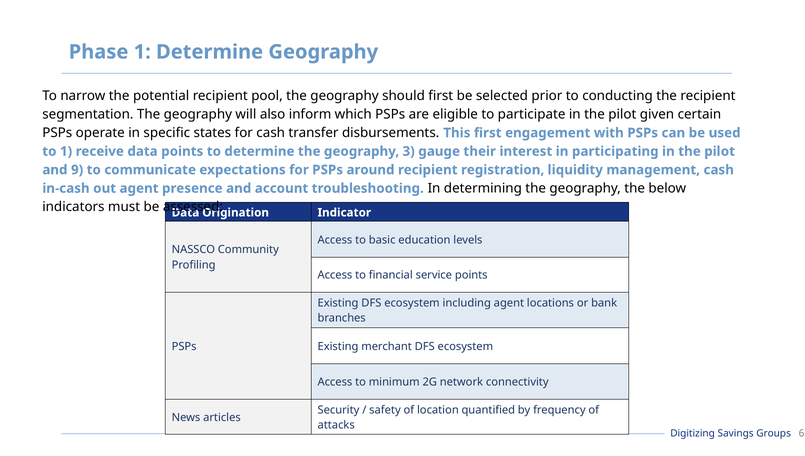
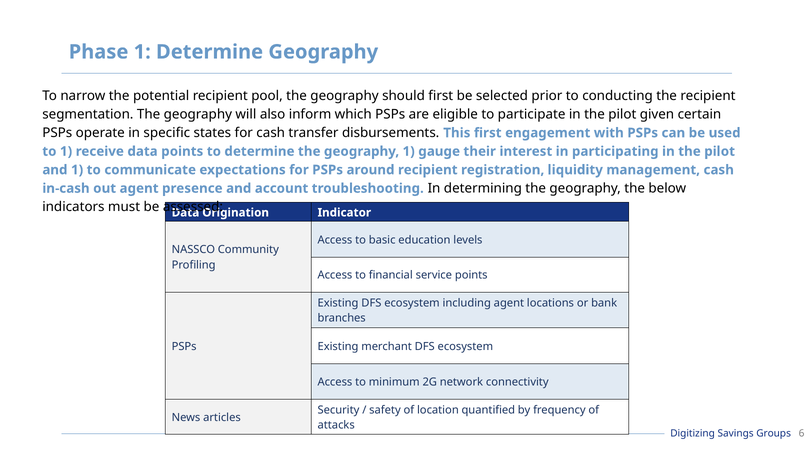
geography 3: 3 -> 1
and 9: 9 -> 1
